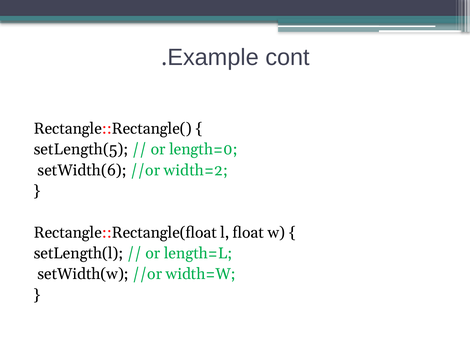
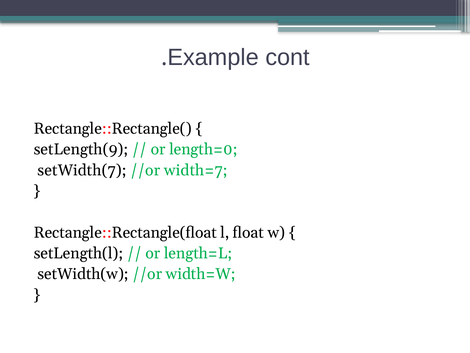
setLength(5: setLength(5 -> setLength(9
setWidth(6: setWidth(6 -> setWidth(7
width=2: width=2 -> width=7
